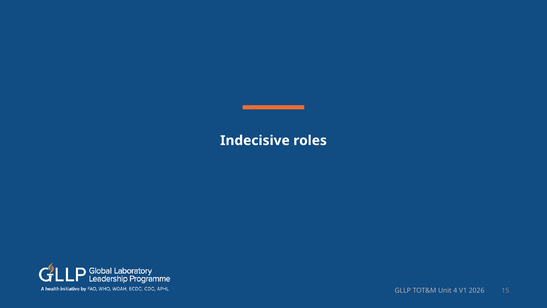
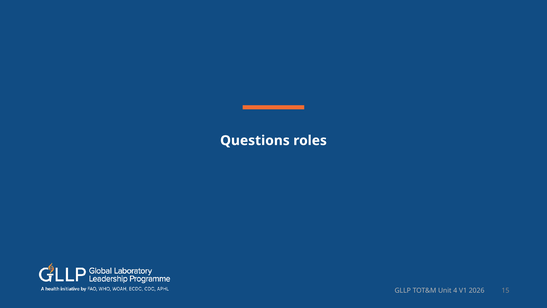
Indecisive: Indecisive -> Questions
